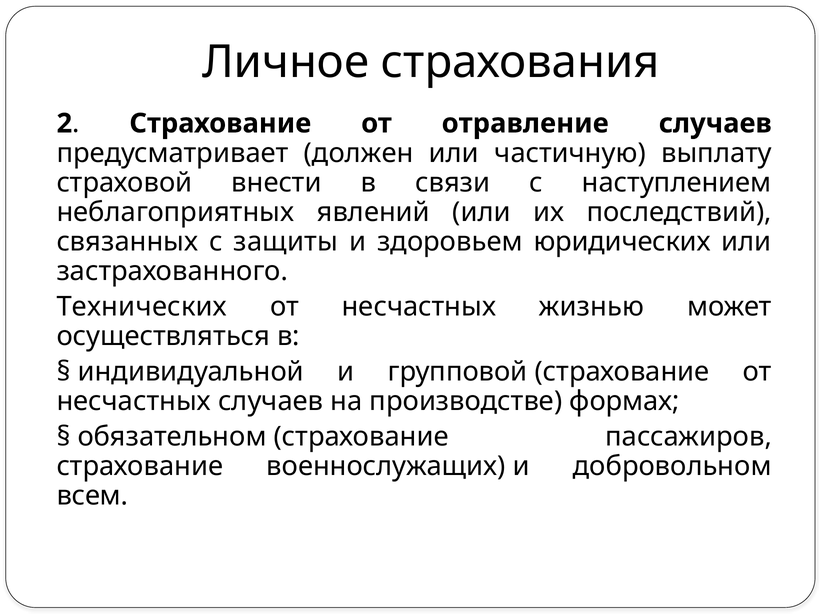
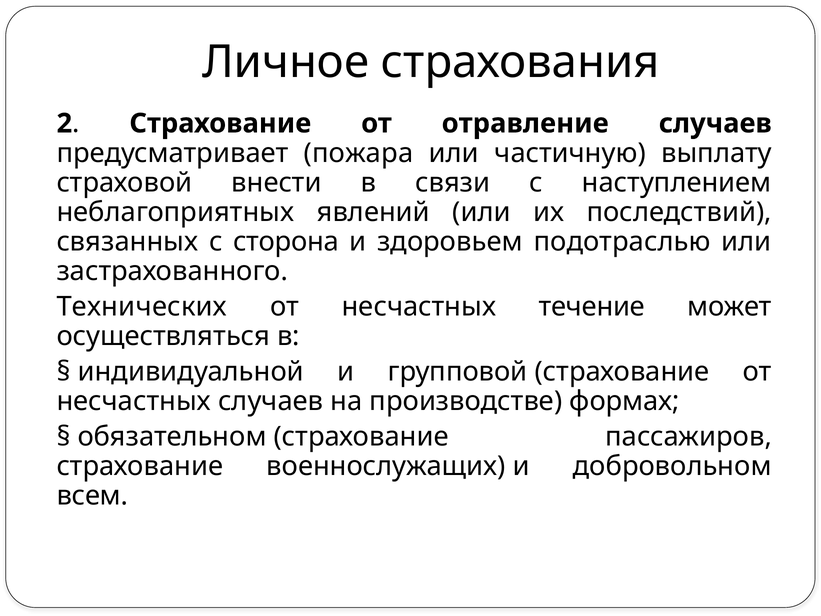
должен: должен -> пожара
защиты: защиты -> сторона
юридических: юридических -> подотраслью
жизнью: жизнью -> течение
